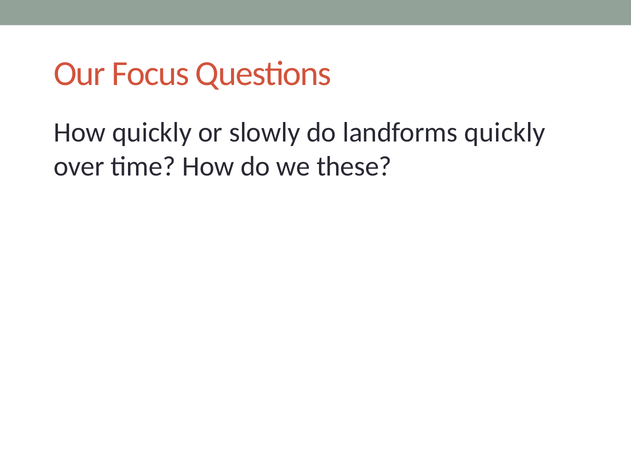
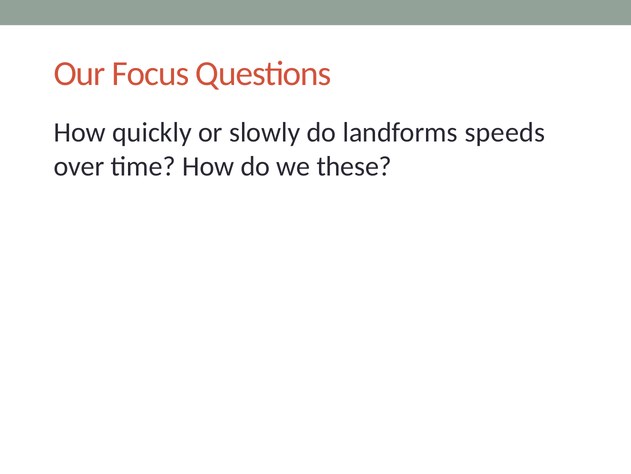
landforms quickly: quickly -> speeds
